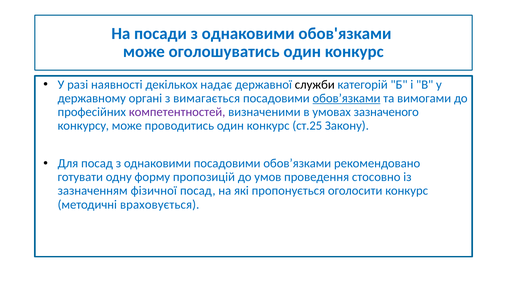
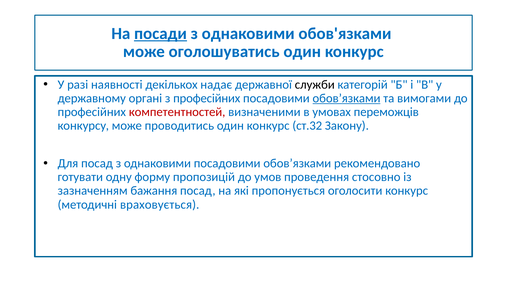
посади underline: none -> present
з вимагається: вимагається -> професійних
компетентностей colour: purple -> red
зазначеного: зазначеного -> переможців
ст.25: ст.25 -> ст.32
фізичної: фізичної -> бажання
